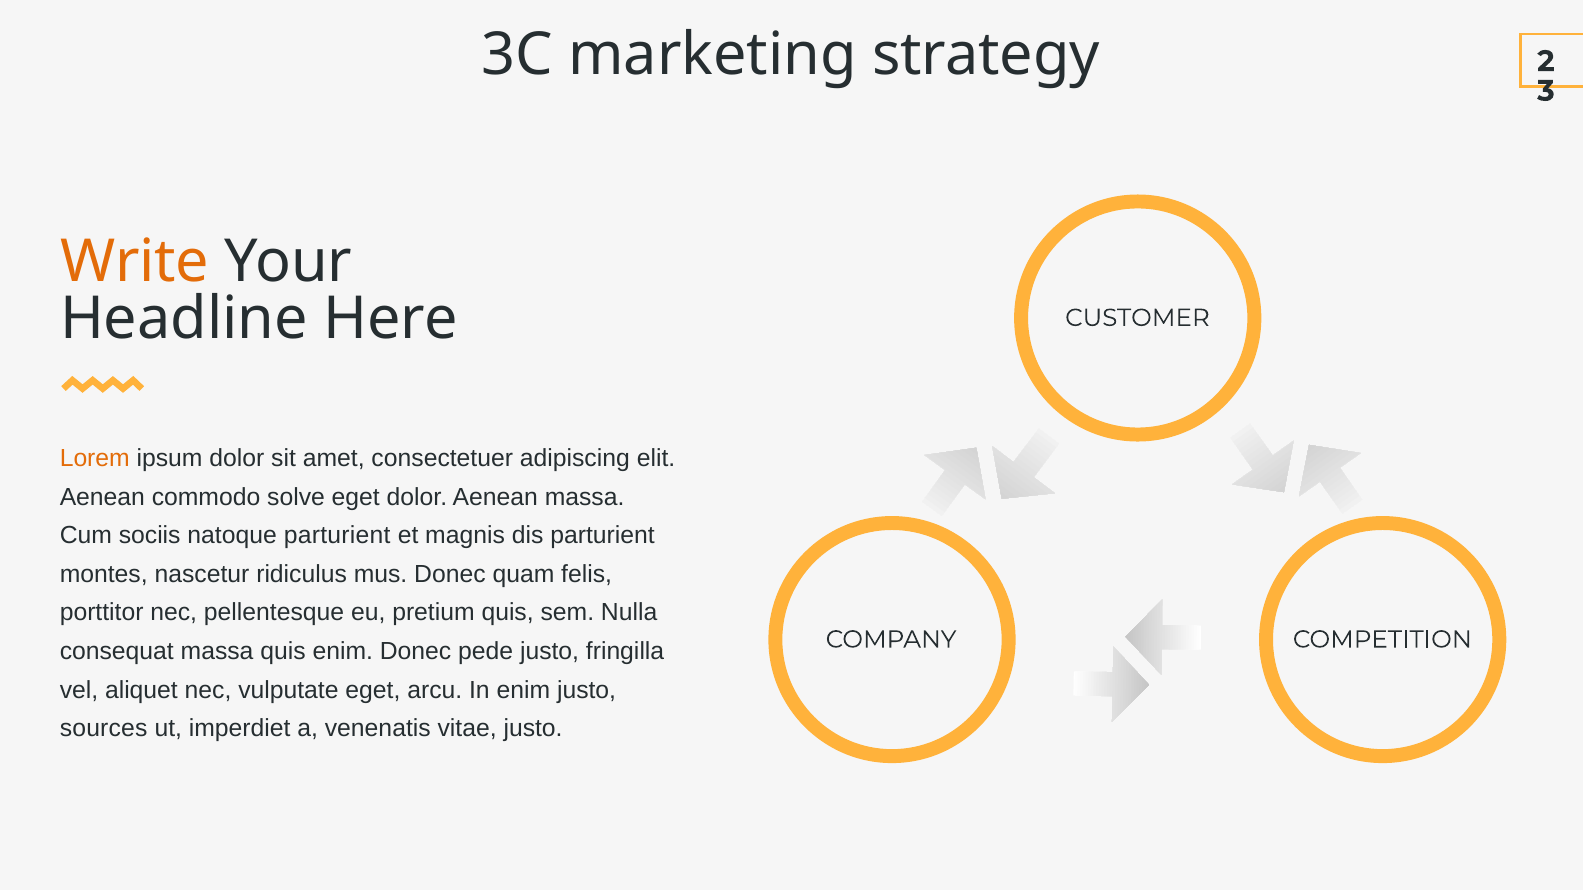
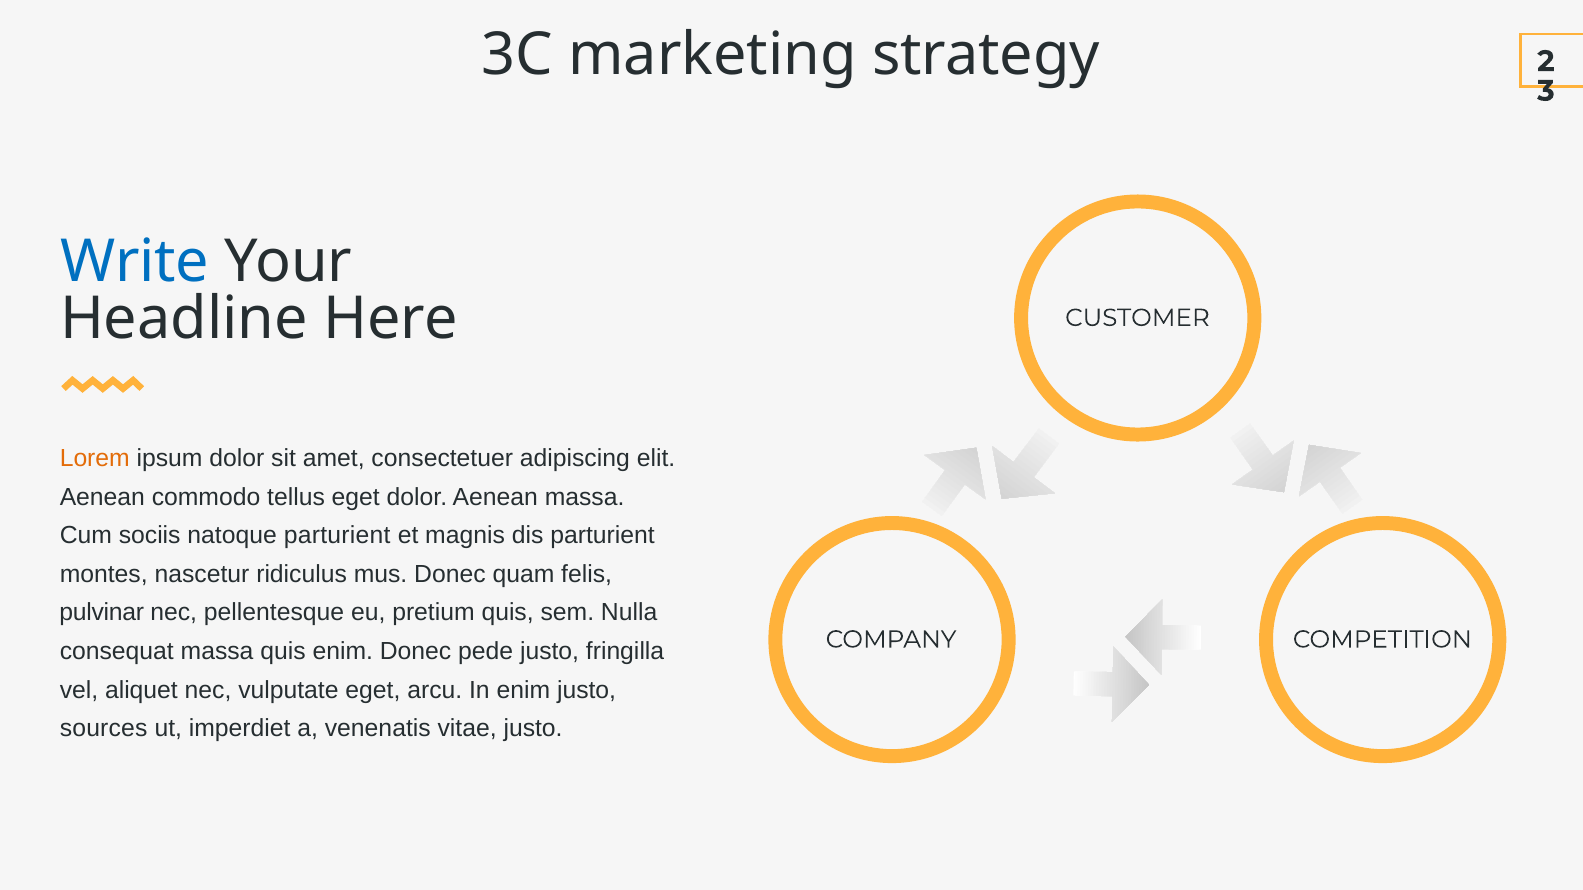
Write colour: orange -> blue
solve: solve -> tellus
porttitor: porttitor -> pulvinar
